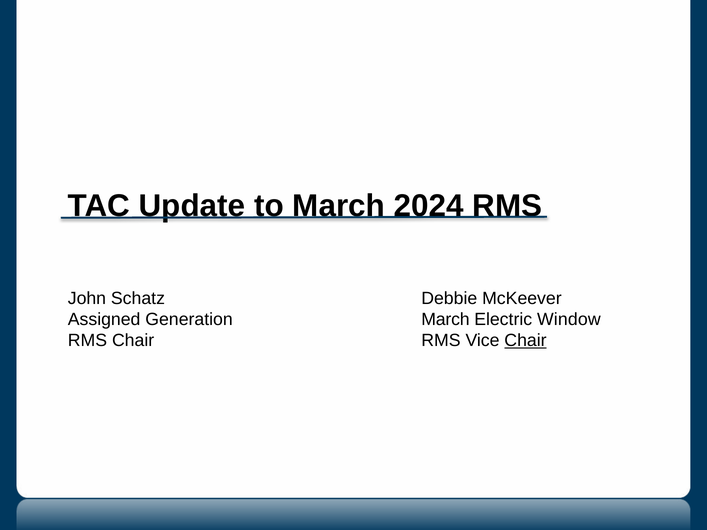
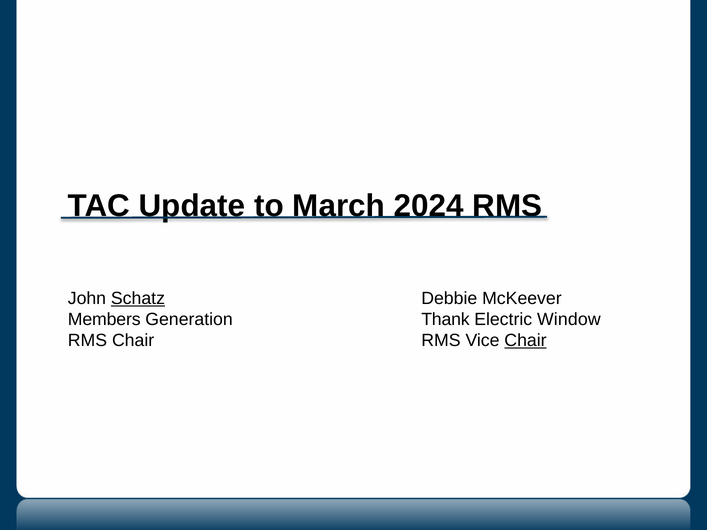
Schatz underline: none -> present
Assigned: Assigned -> Members
Generation March: March -> Thank
